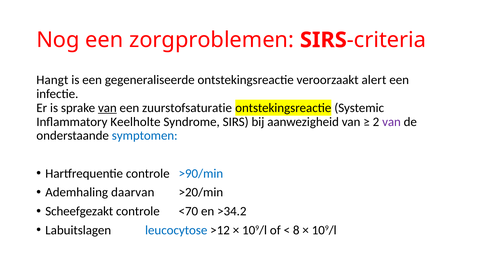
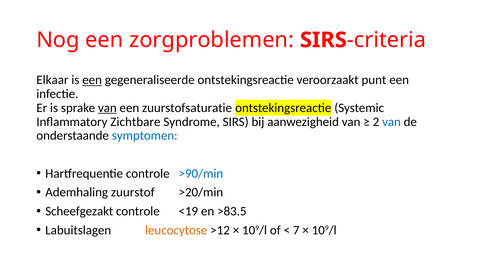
Hangt: Hangt -> Elkaar
een at (92, 80) underline: none -> present
alert: alert -> punt
Keelholte: Keelholte -> Zichtbare
van at (392, 122) colour: purple -> blue
daarvan: daarvan -> zuurstof
<70: <70 -> <19
>34.2: >34.2 -> >83.5
leucocytose colour: blue -> orange
8: 8 -> 7
